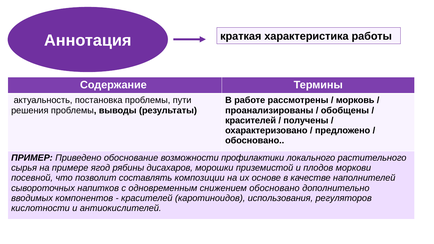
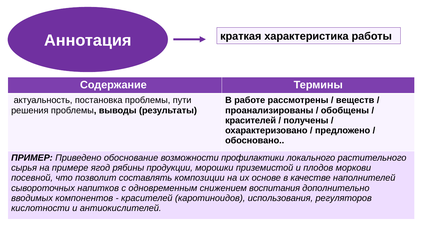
морковь: морковь -> веществ
дисахаров: дисахаров -> продукции
снижением обосновано: обосновано -> воспитания
